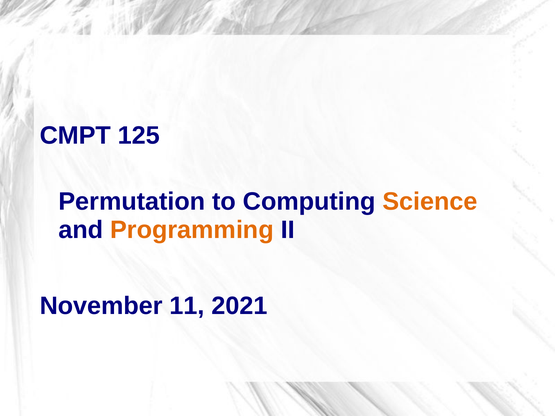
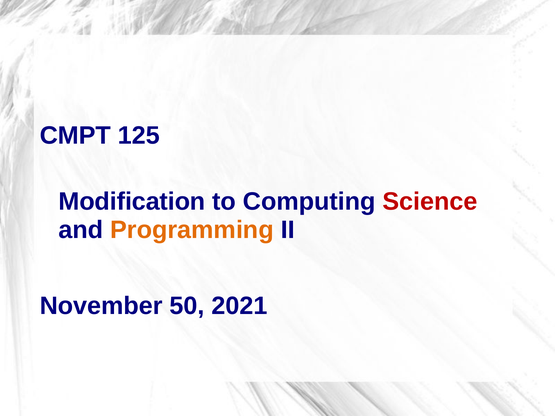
Permutation: Permutation -> Modification
Science colour: orange -> red
11: 11 -> 50
